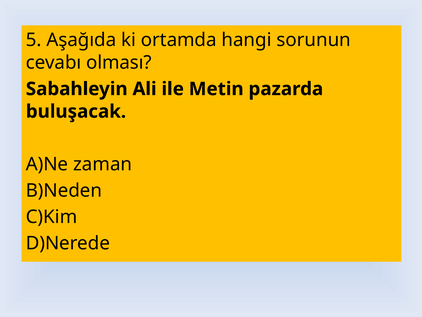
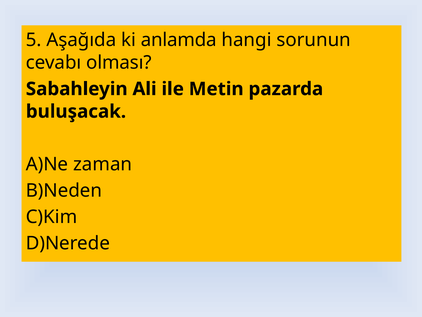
ortamda: ortamda -> anlamda
